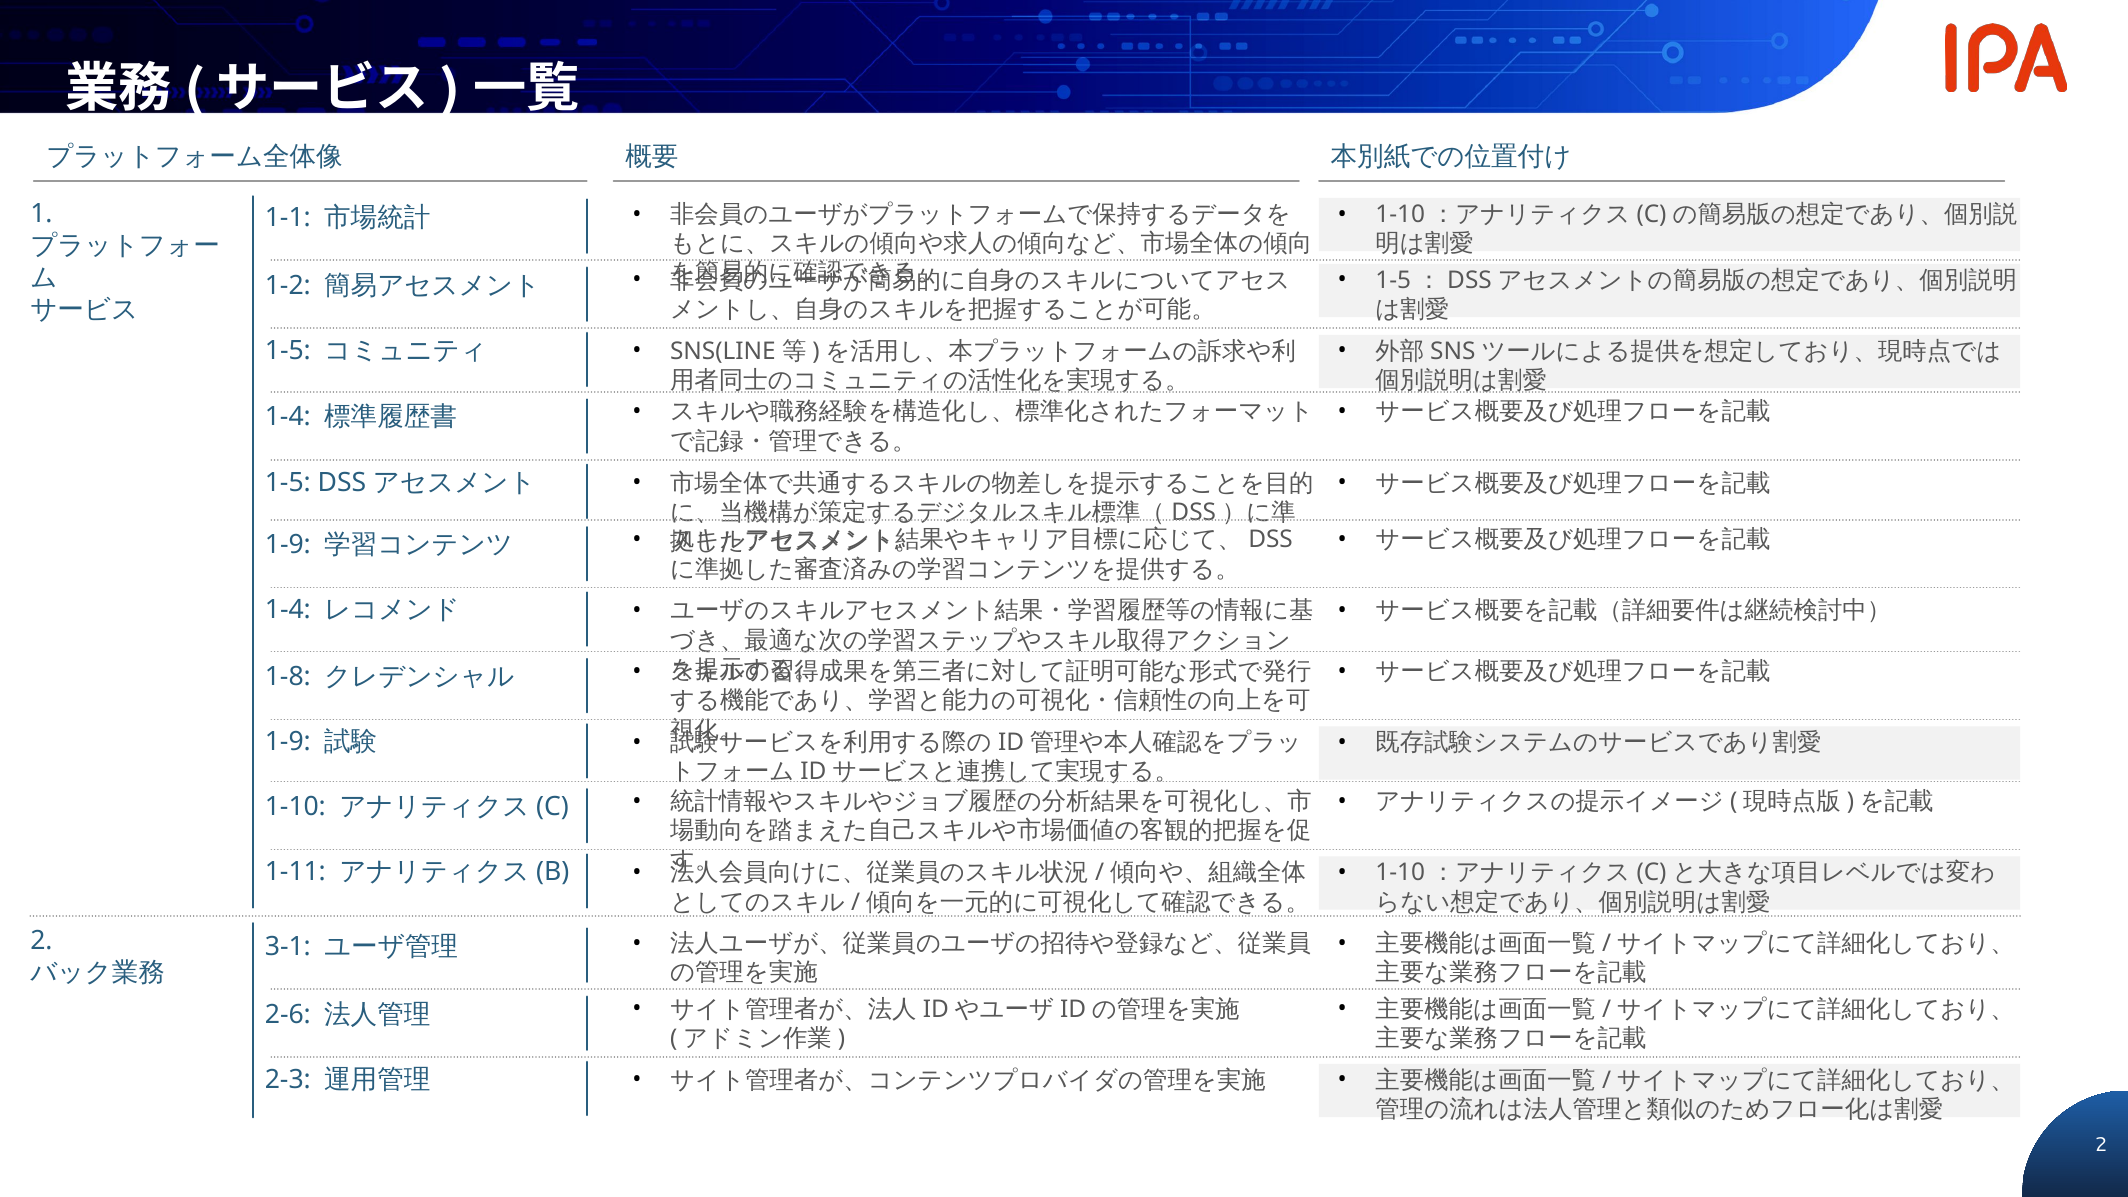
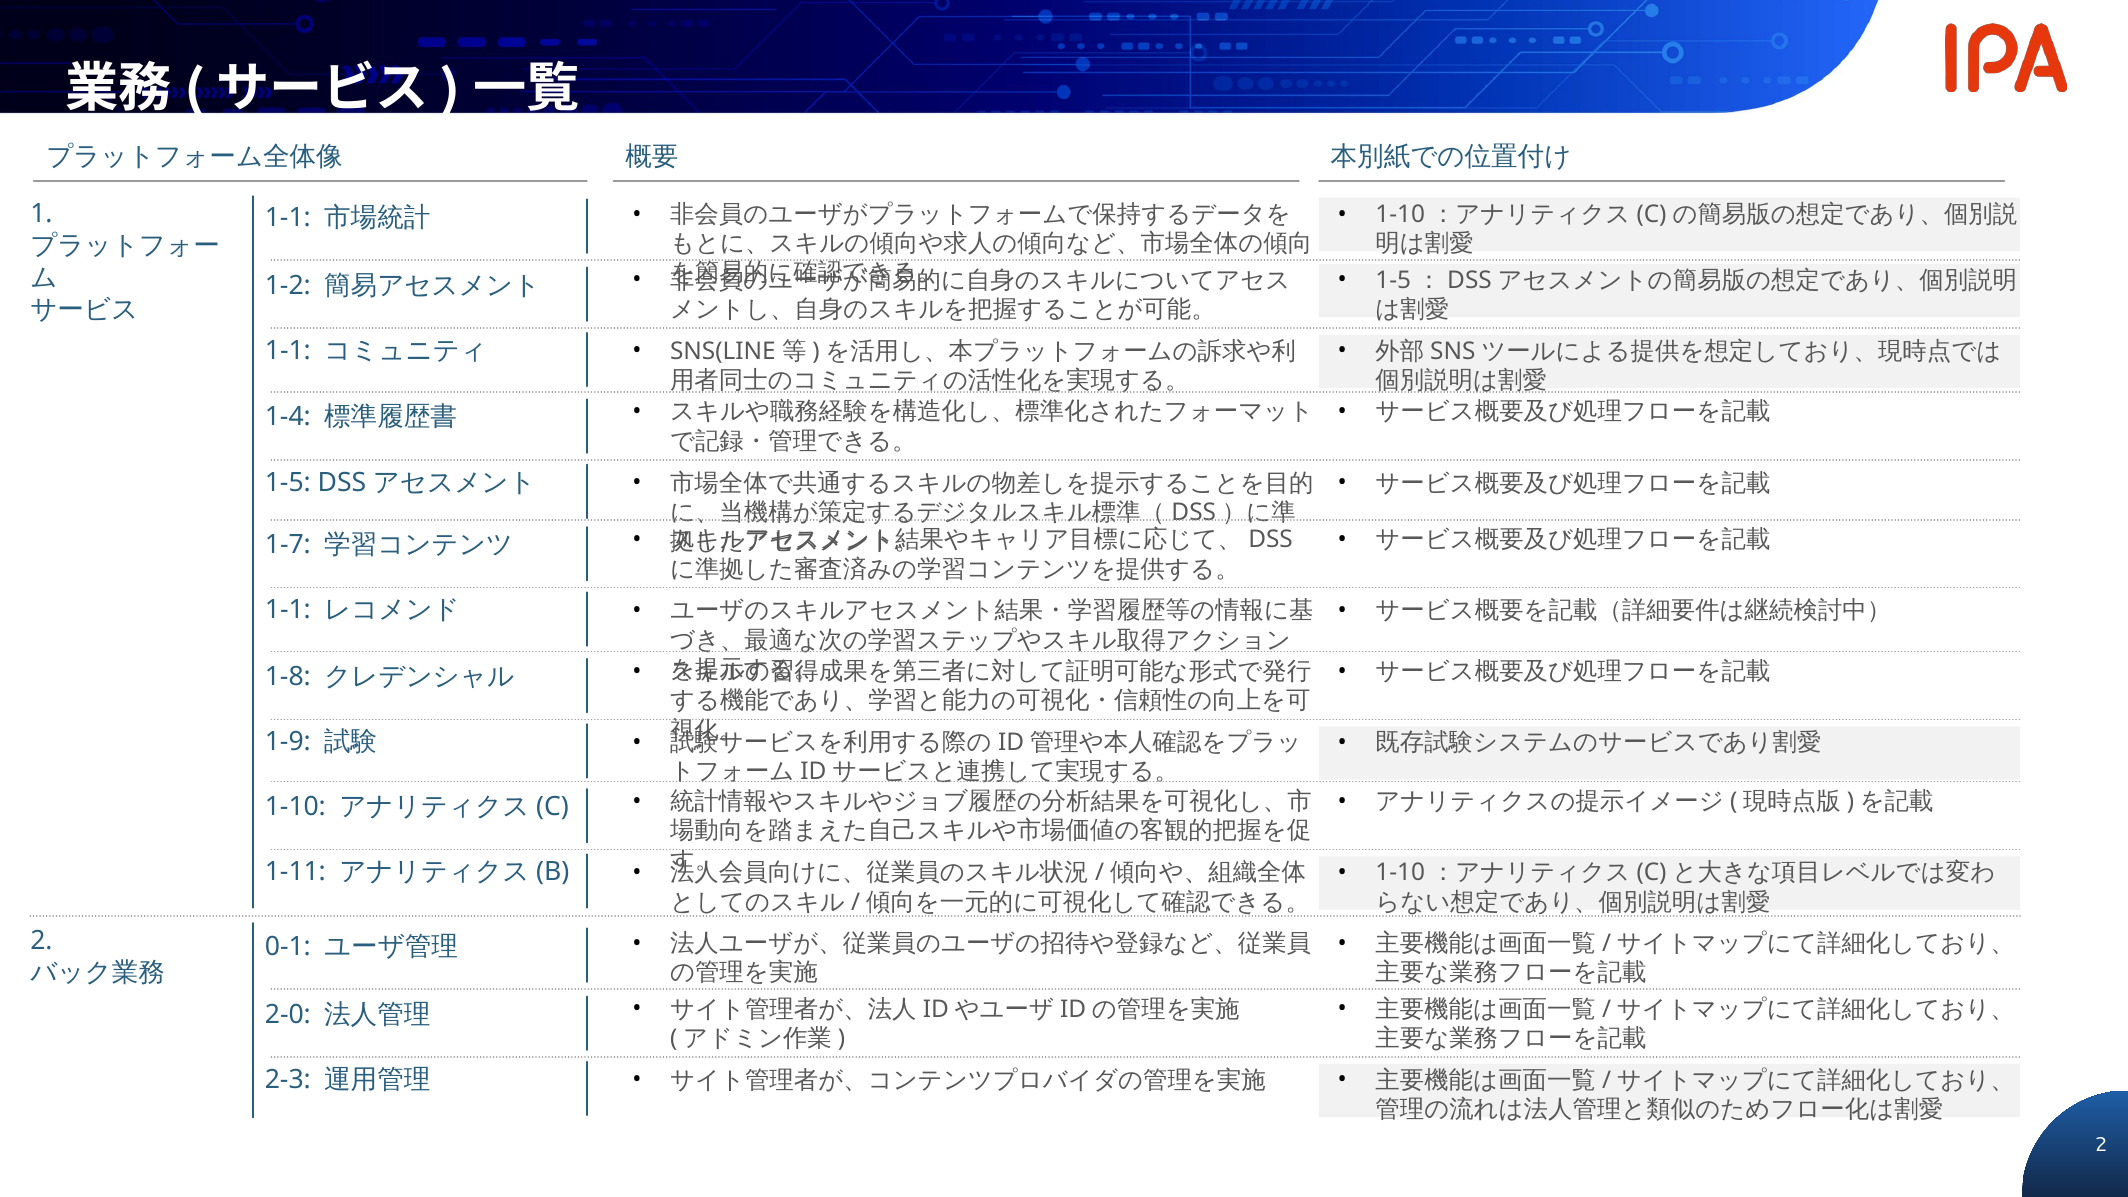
1-5 at (288, 351): 1-5 -> 1-1
1-9 at (288, 545): 1-9 -> 1-7
1-4 at (288, 610): 1-4 -> 1-1
3-1: 3-1 -> 0-1
2-6: 2-6 -> 2-0
